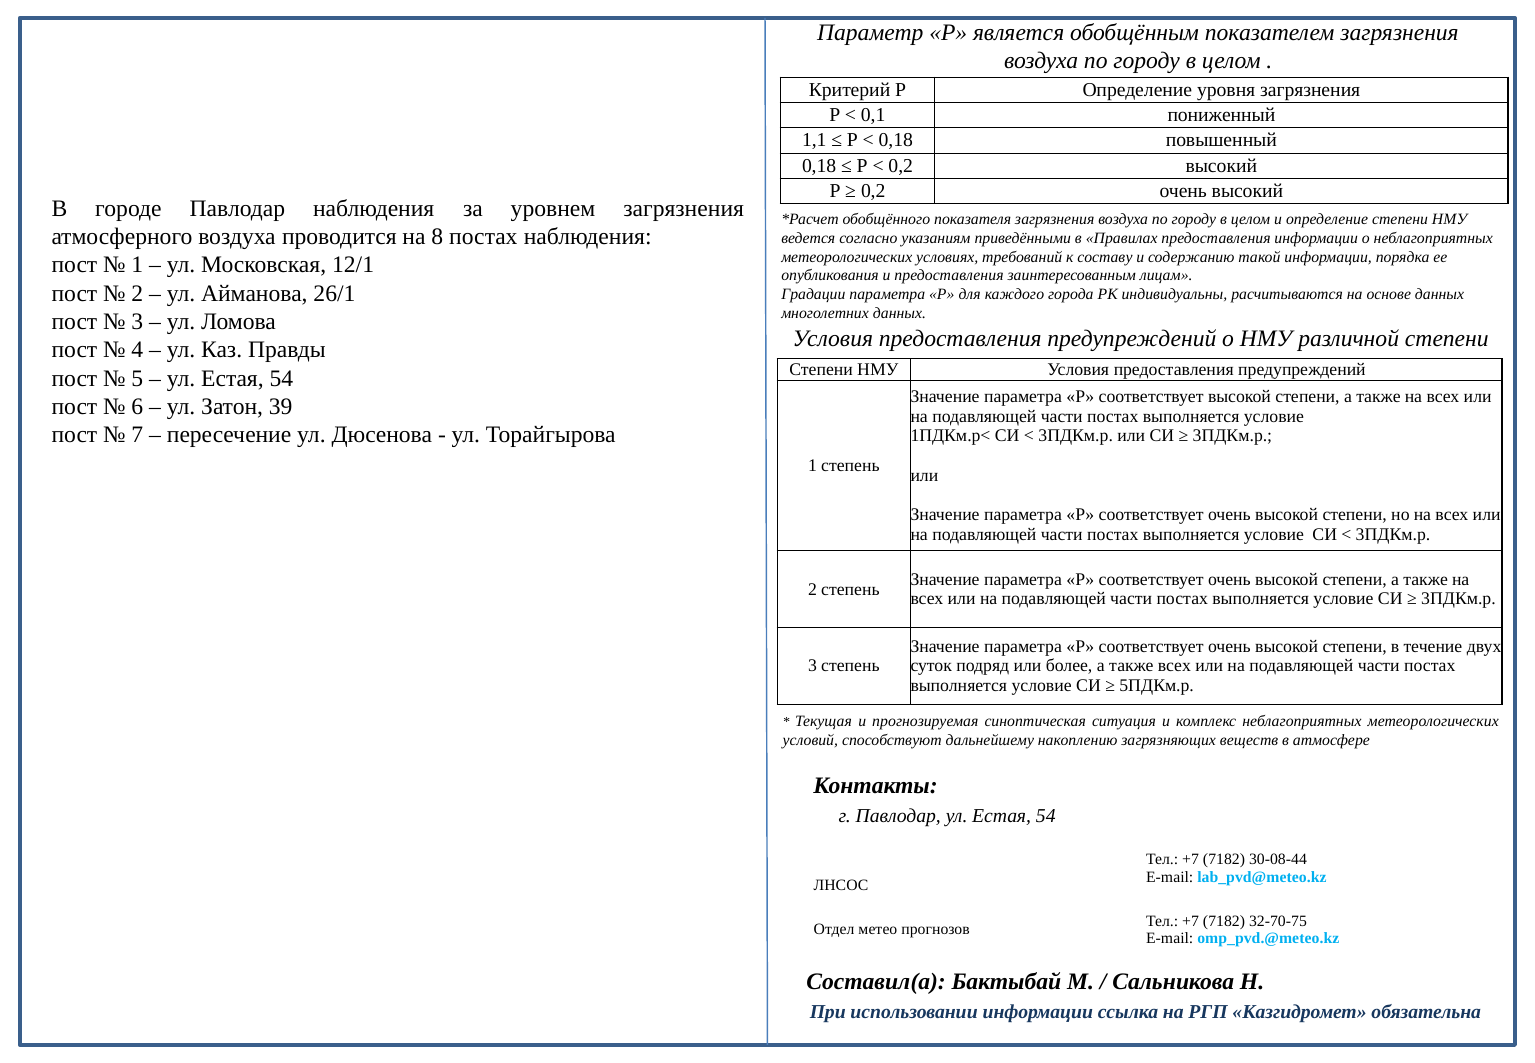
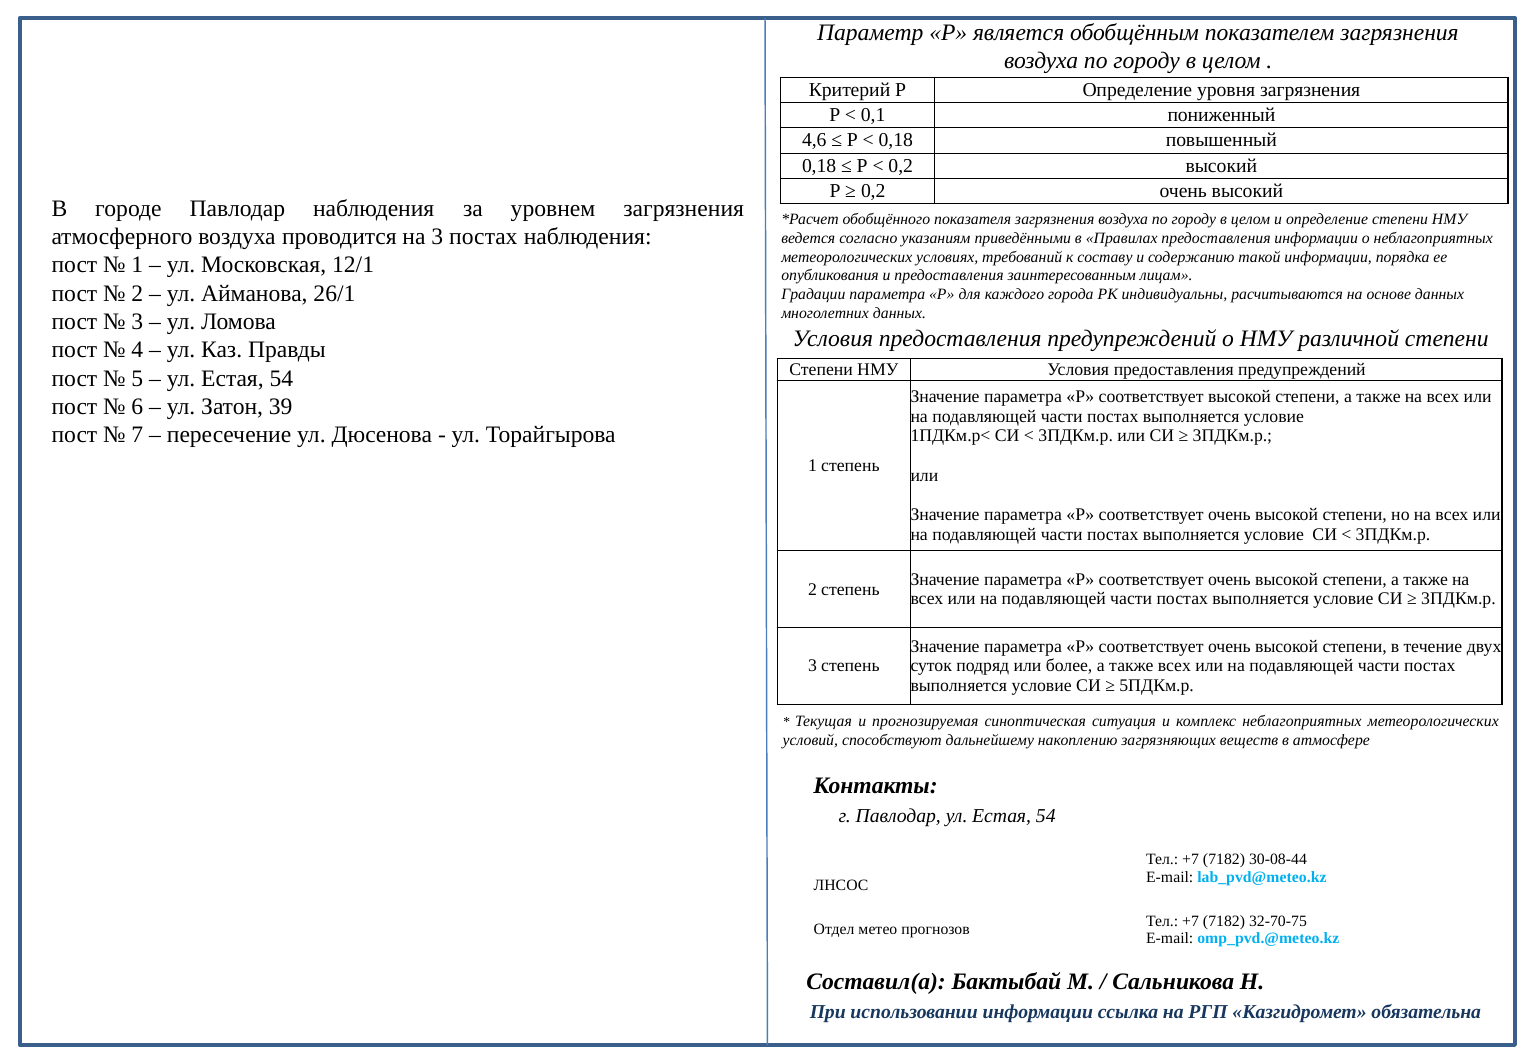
1,1: 1,1 -> 4,6
на 8: 8 -> 3
